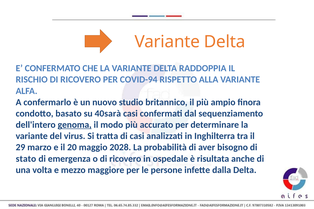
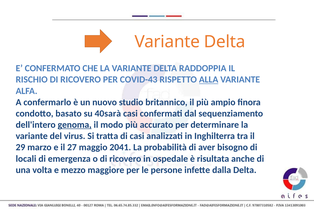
COVID-94: COVID-94 -> COVID-43
ALLA underline: none -> present
20: 20 -> 27
2028: 2028 -> 2041
stato: stato -> locali
